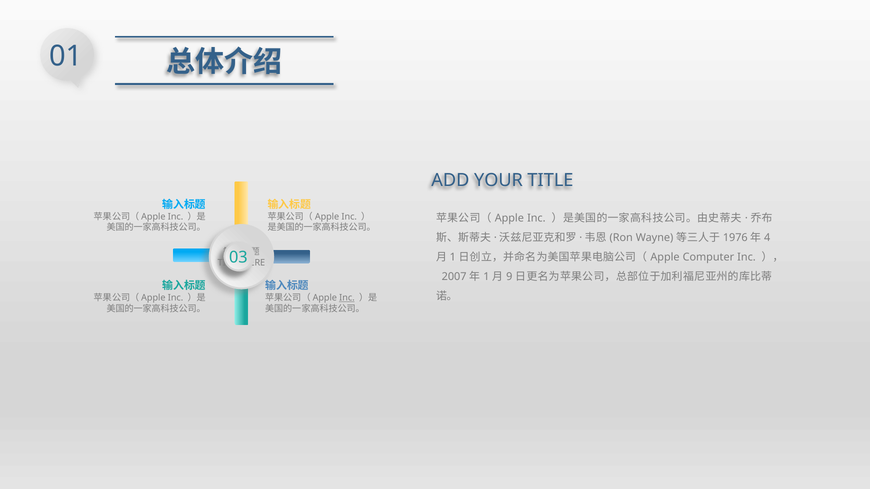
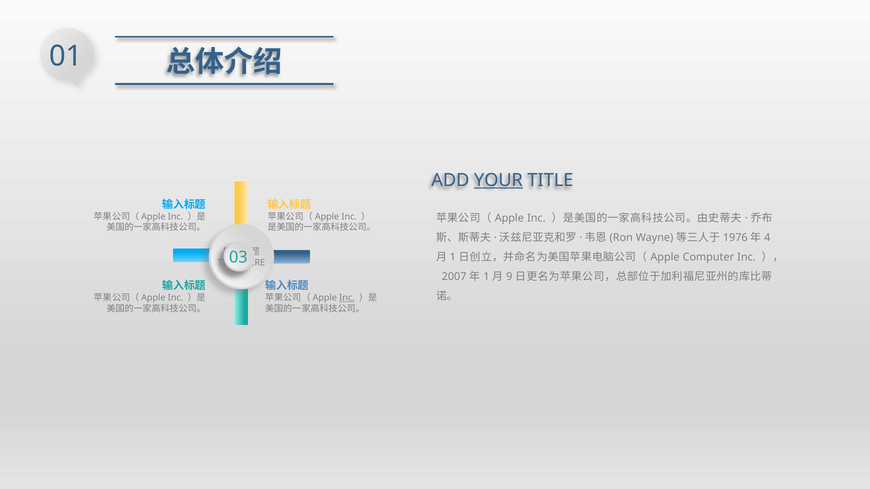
YOUR underline: none -> present
